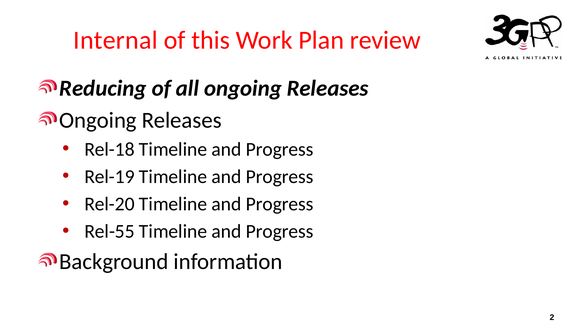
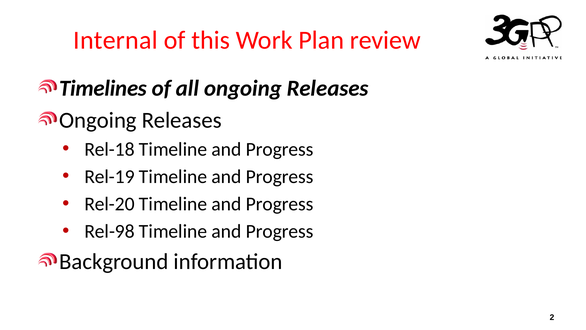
Reducing: Reducing -> Timelines
Rel-55: Rel-55 -> Rel-98
